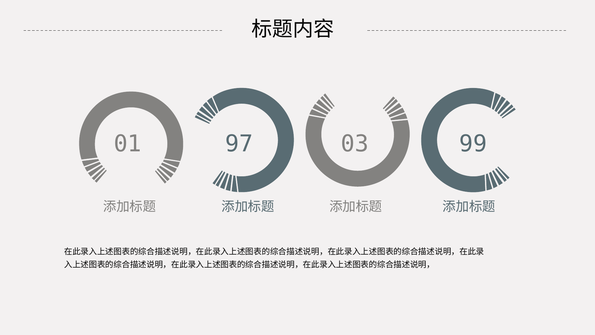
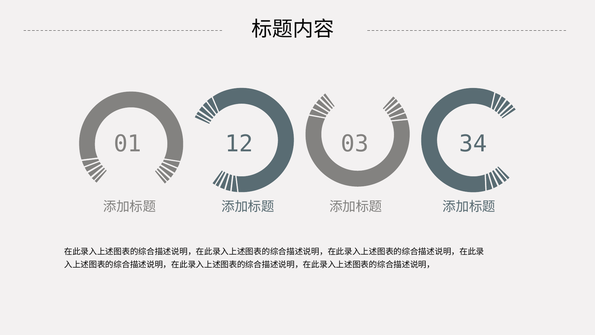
97: 97 -> 12
99: 99 -> 34
